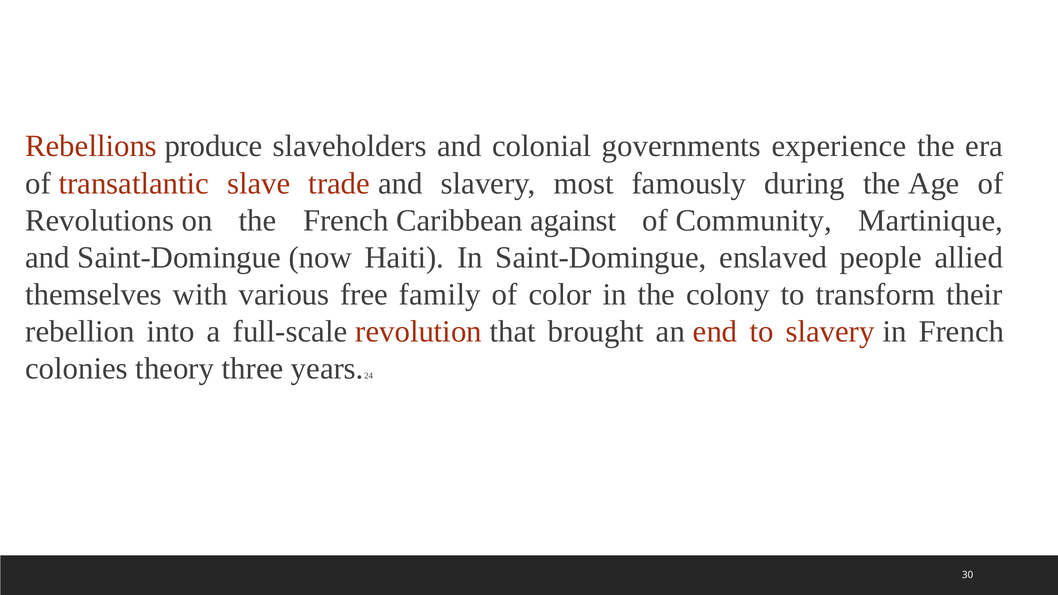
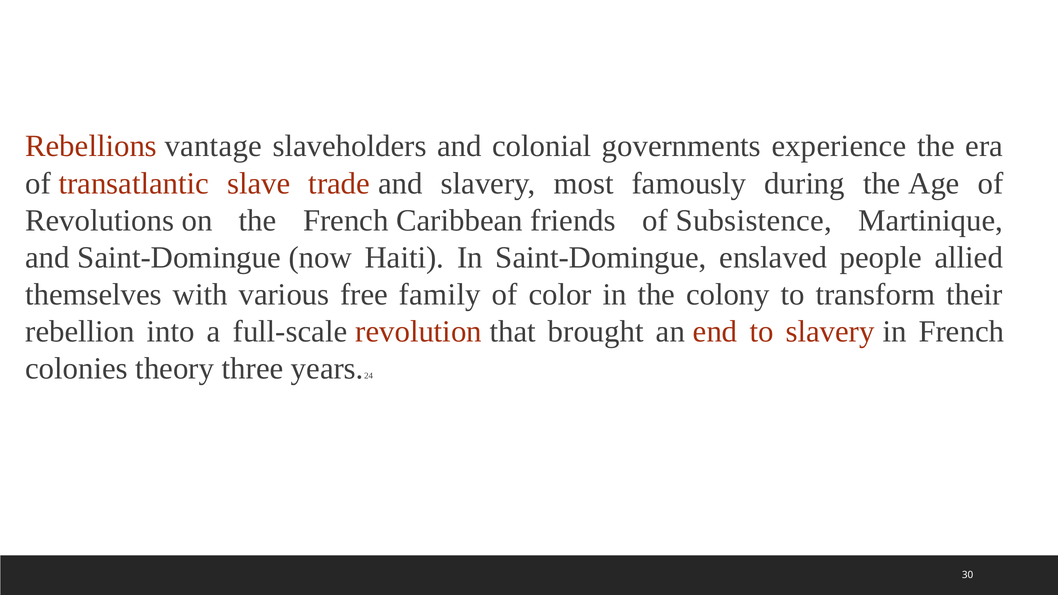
produce: produce -> vantage
against: against -> friends
Community: Community -> Subsistence
